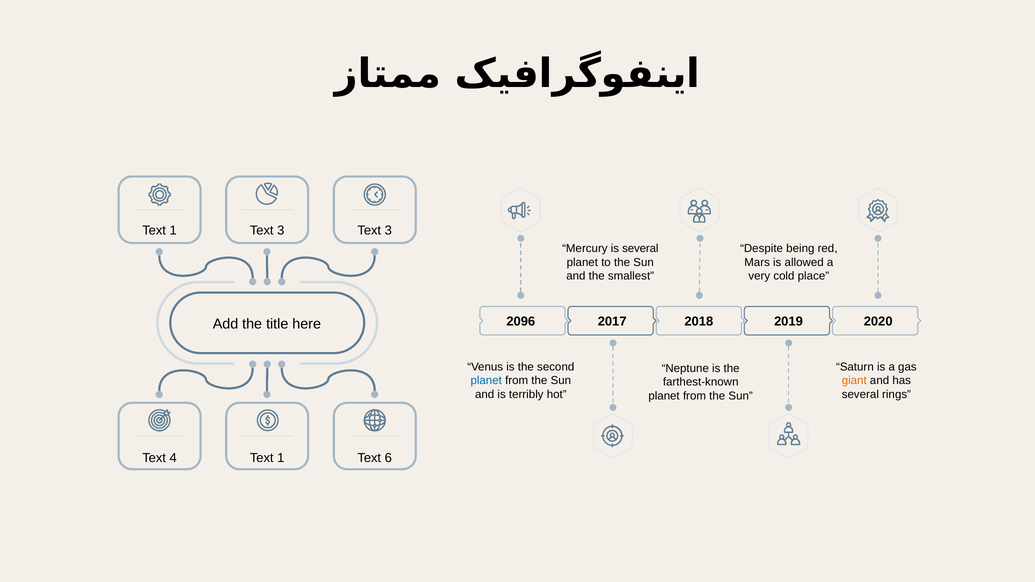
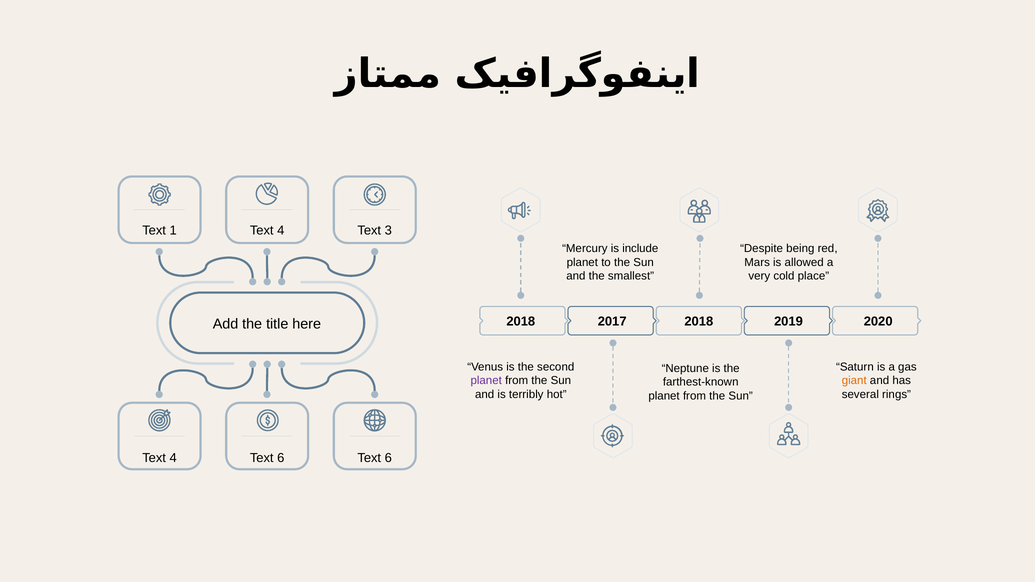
1 Text 3: 3 -> 4
is several: several -> include
2096 at (521, 322): 2096 -> 2018
planet at (486, 381) colour: blue -> purple
4 Text 1: 1 -> 6
